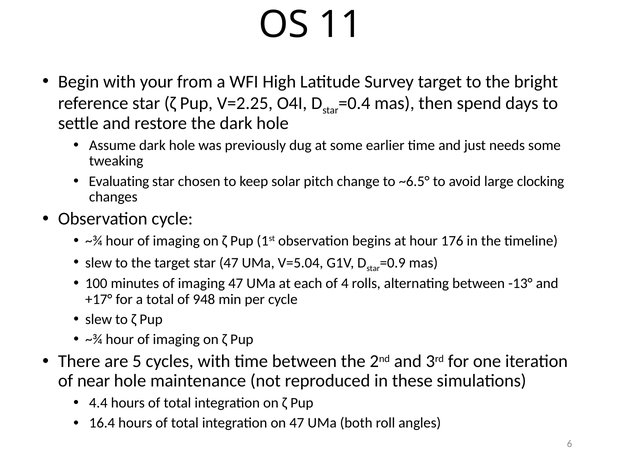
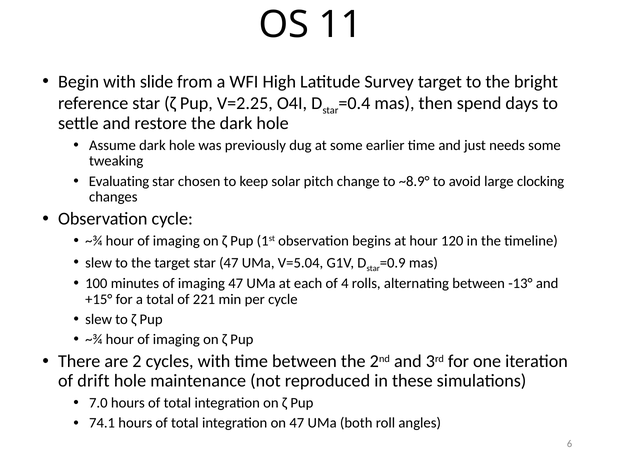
your: your -> slide
~6.5°: ~6.5° -> ~8.9°
176: 176 -> 120
+17°: +17° -> +15°
948: 948 -> 221
5: 5 -> 2
near: near -> drift
4.4: 4.4 -> 7.0
16.4: 16.4 -> 74.1
